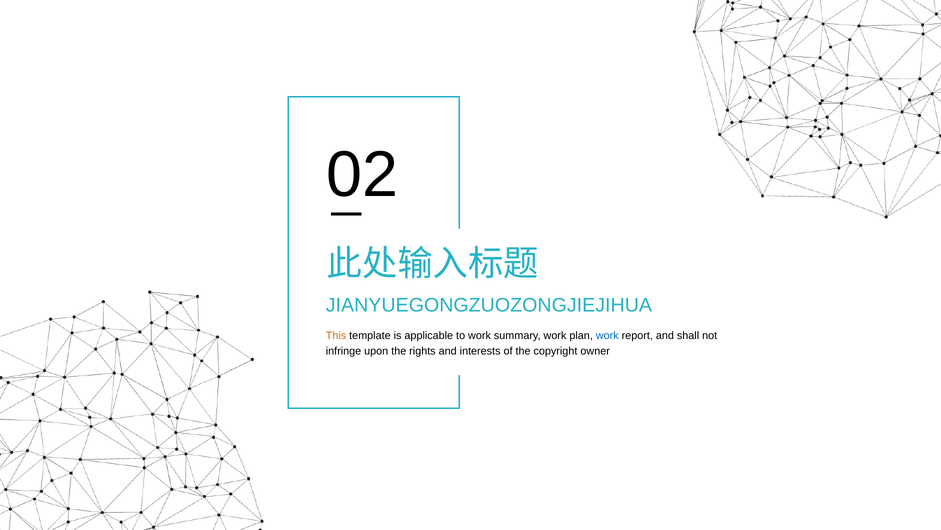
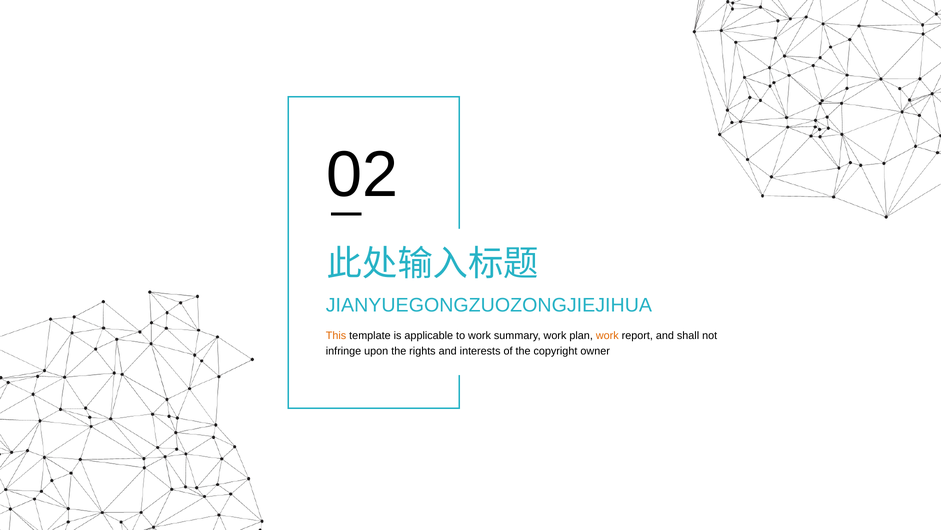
work at (607, 335) colour: blue -> orange
